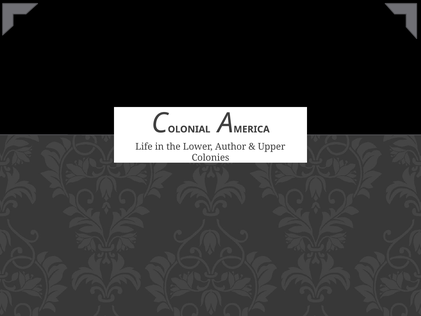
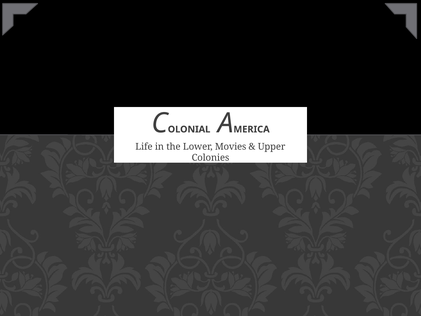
Author: Author -> Movies
